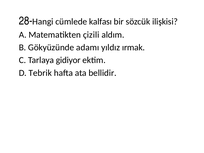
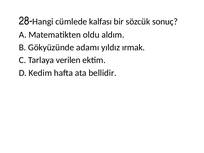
ilişkisi: ilişkisi -> sonuç
çizili: çizili -> oldu
gidiyor: gidiyor -> verilen
Tebrik: Tebrik -> Kedim
